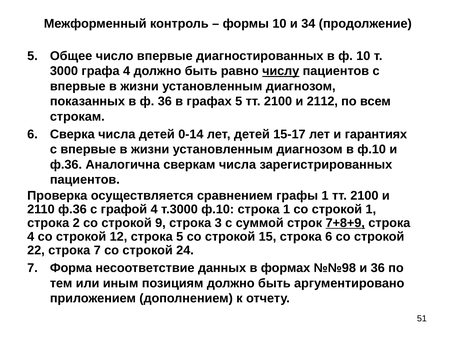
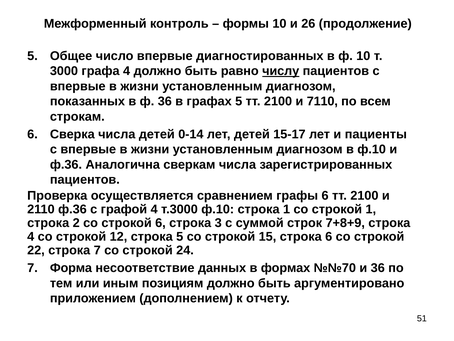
34: 34 -> 26
2112: 2112 -> 7110
гарантиях: гарантиях -> пациенты
графы 1: 1 -> 6
строкой 9: 9 -> 6
7+8+9 underline: present -> none
№№98: №№98 -> №№70
